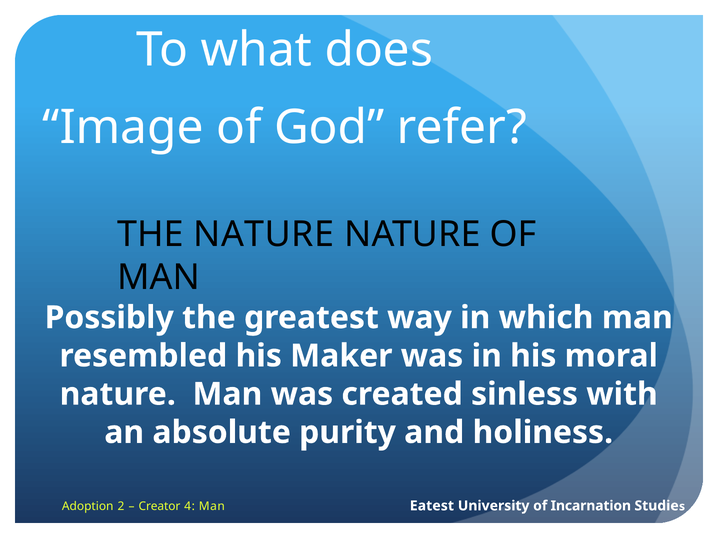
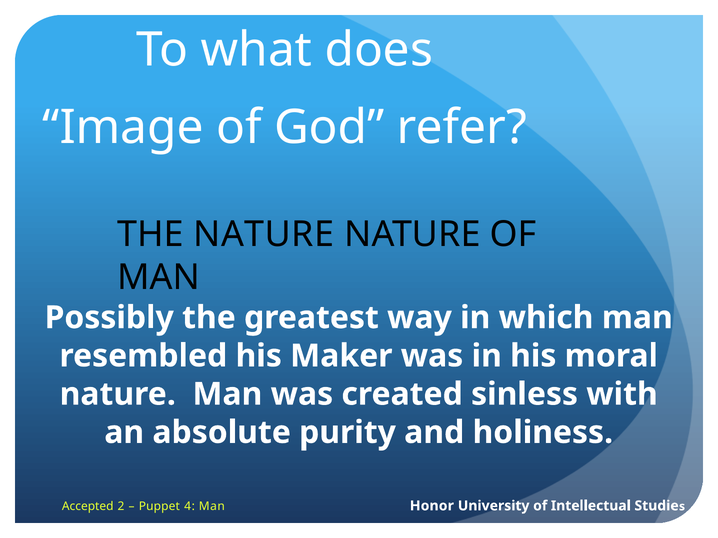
Adoption: Adoption -> Accepted
Creator: Creator -> Puppet
Eatest: Eatest -> Honor
Incarnation: Incarnation -> Intellectual
